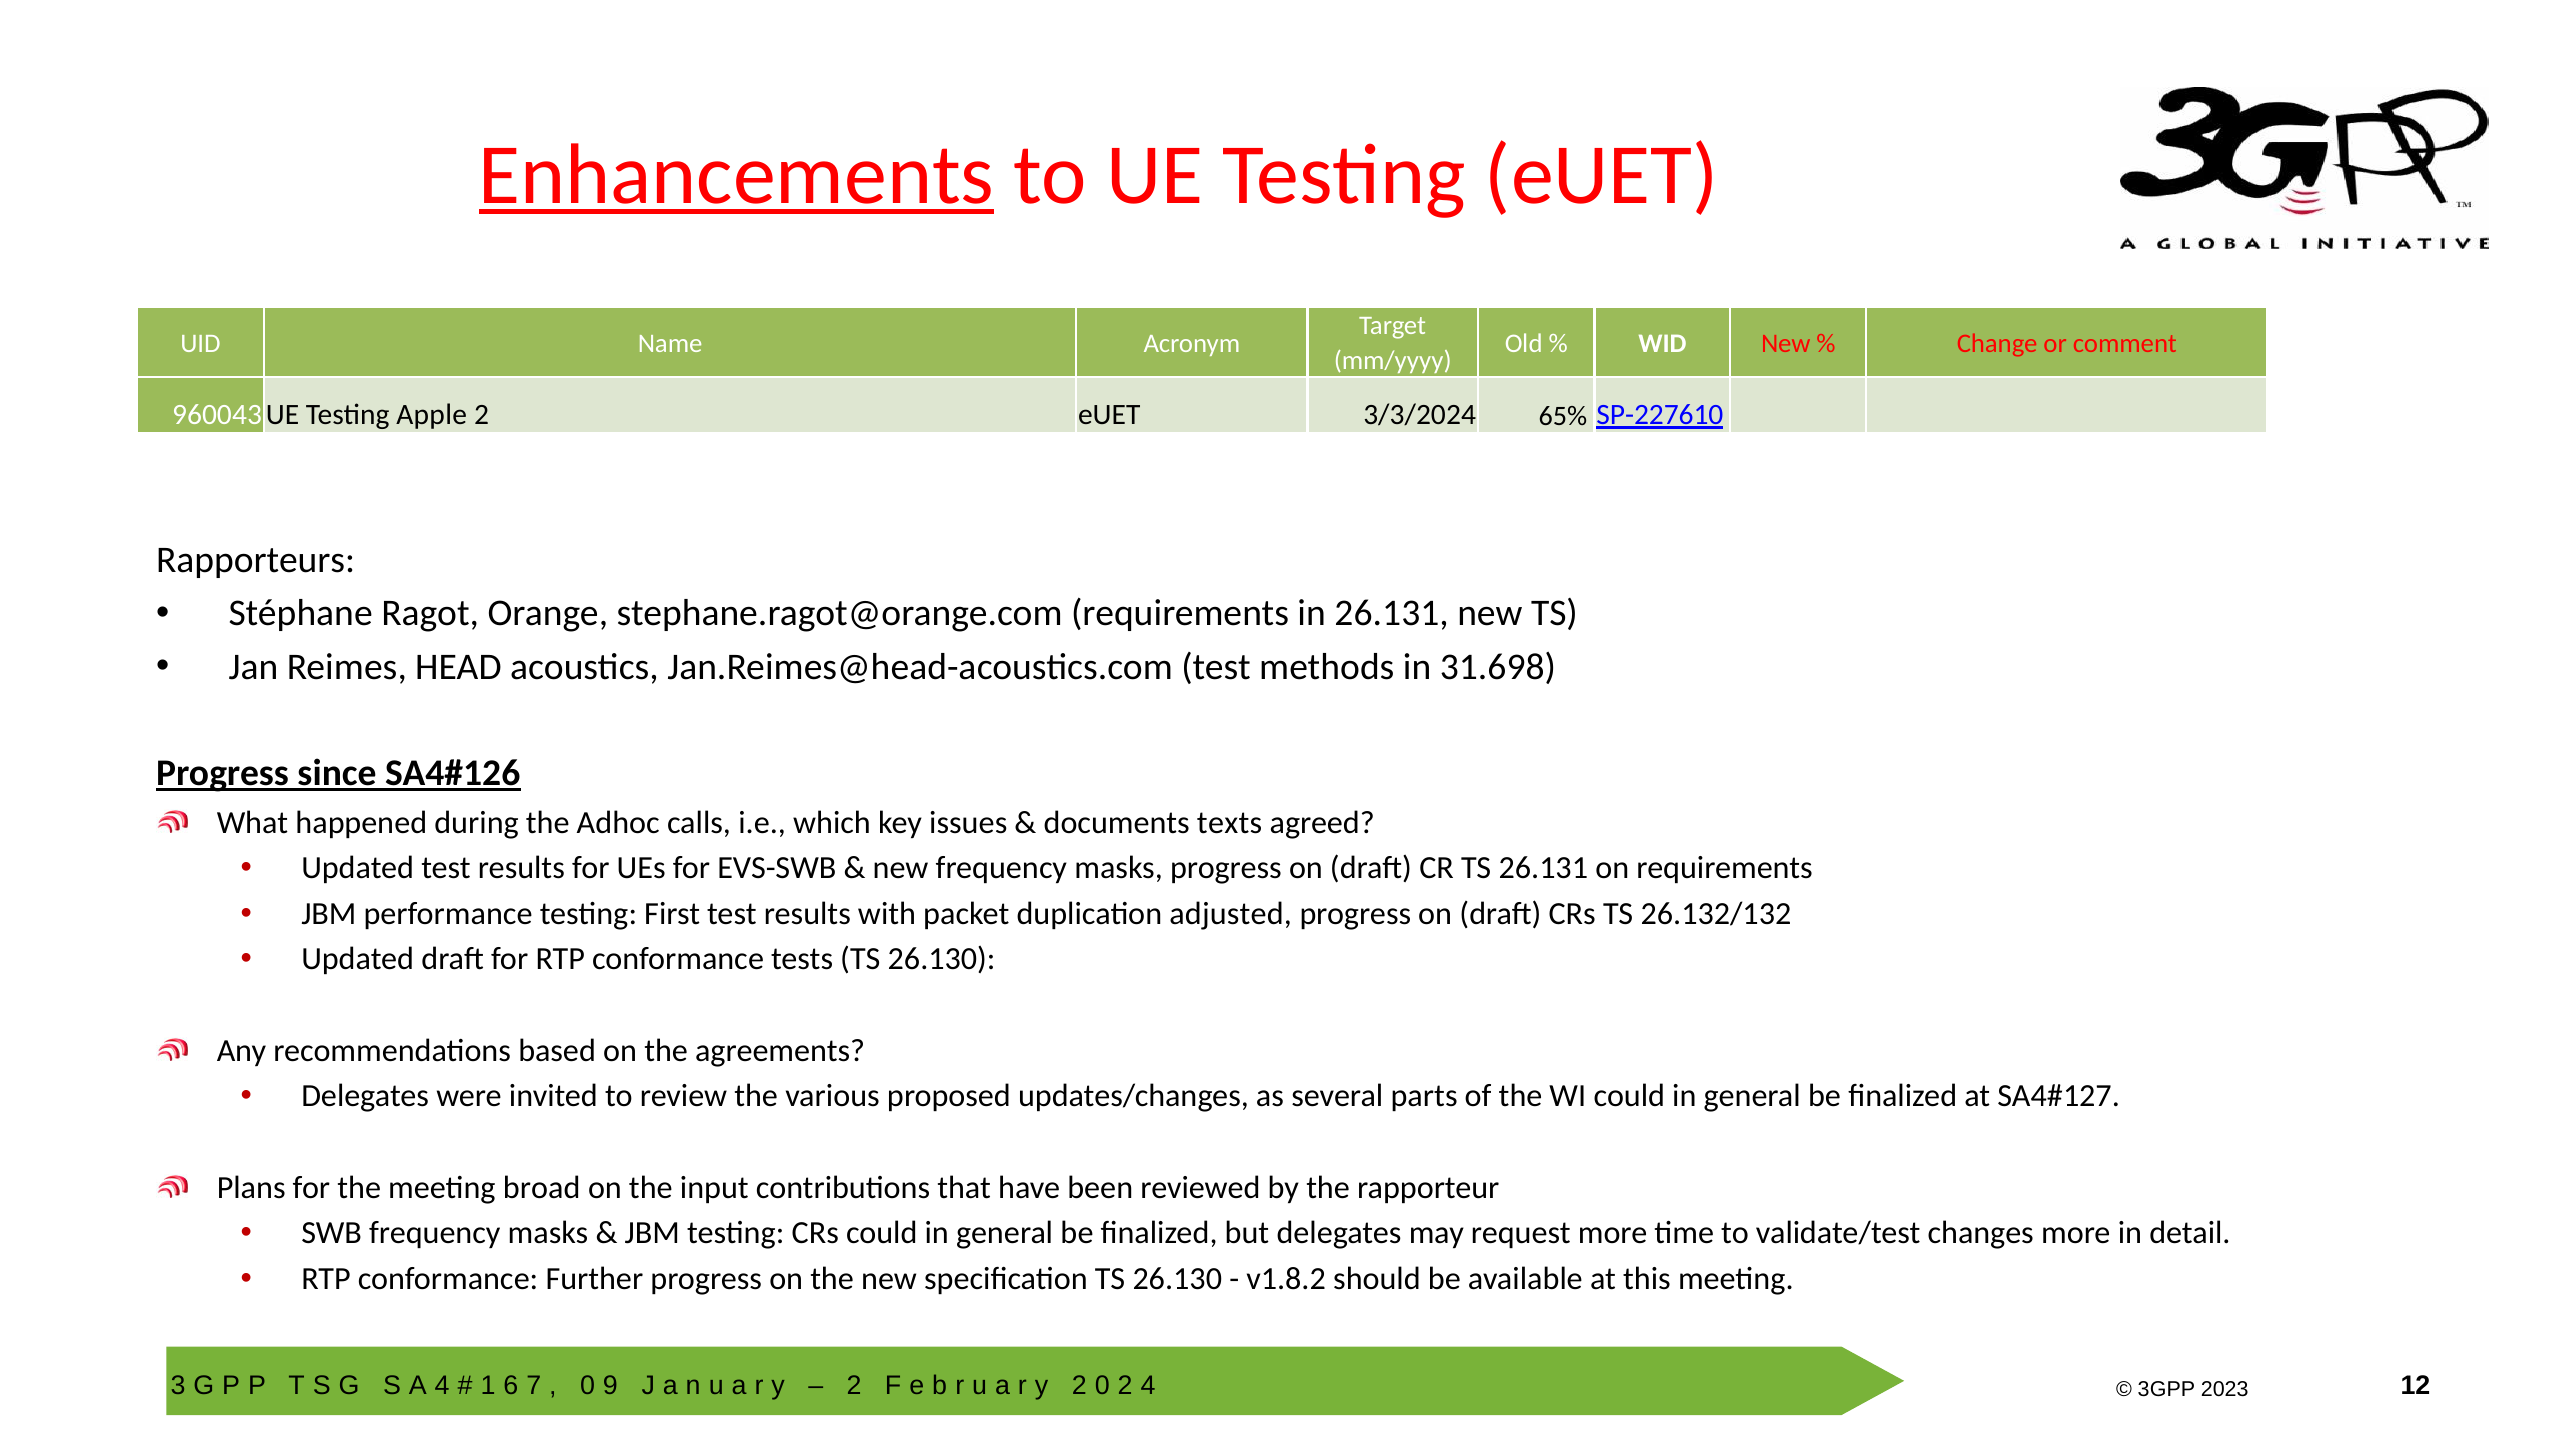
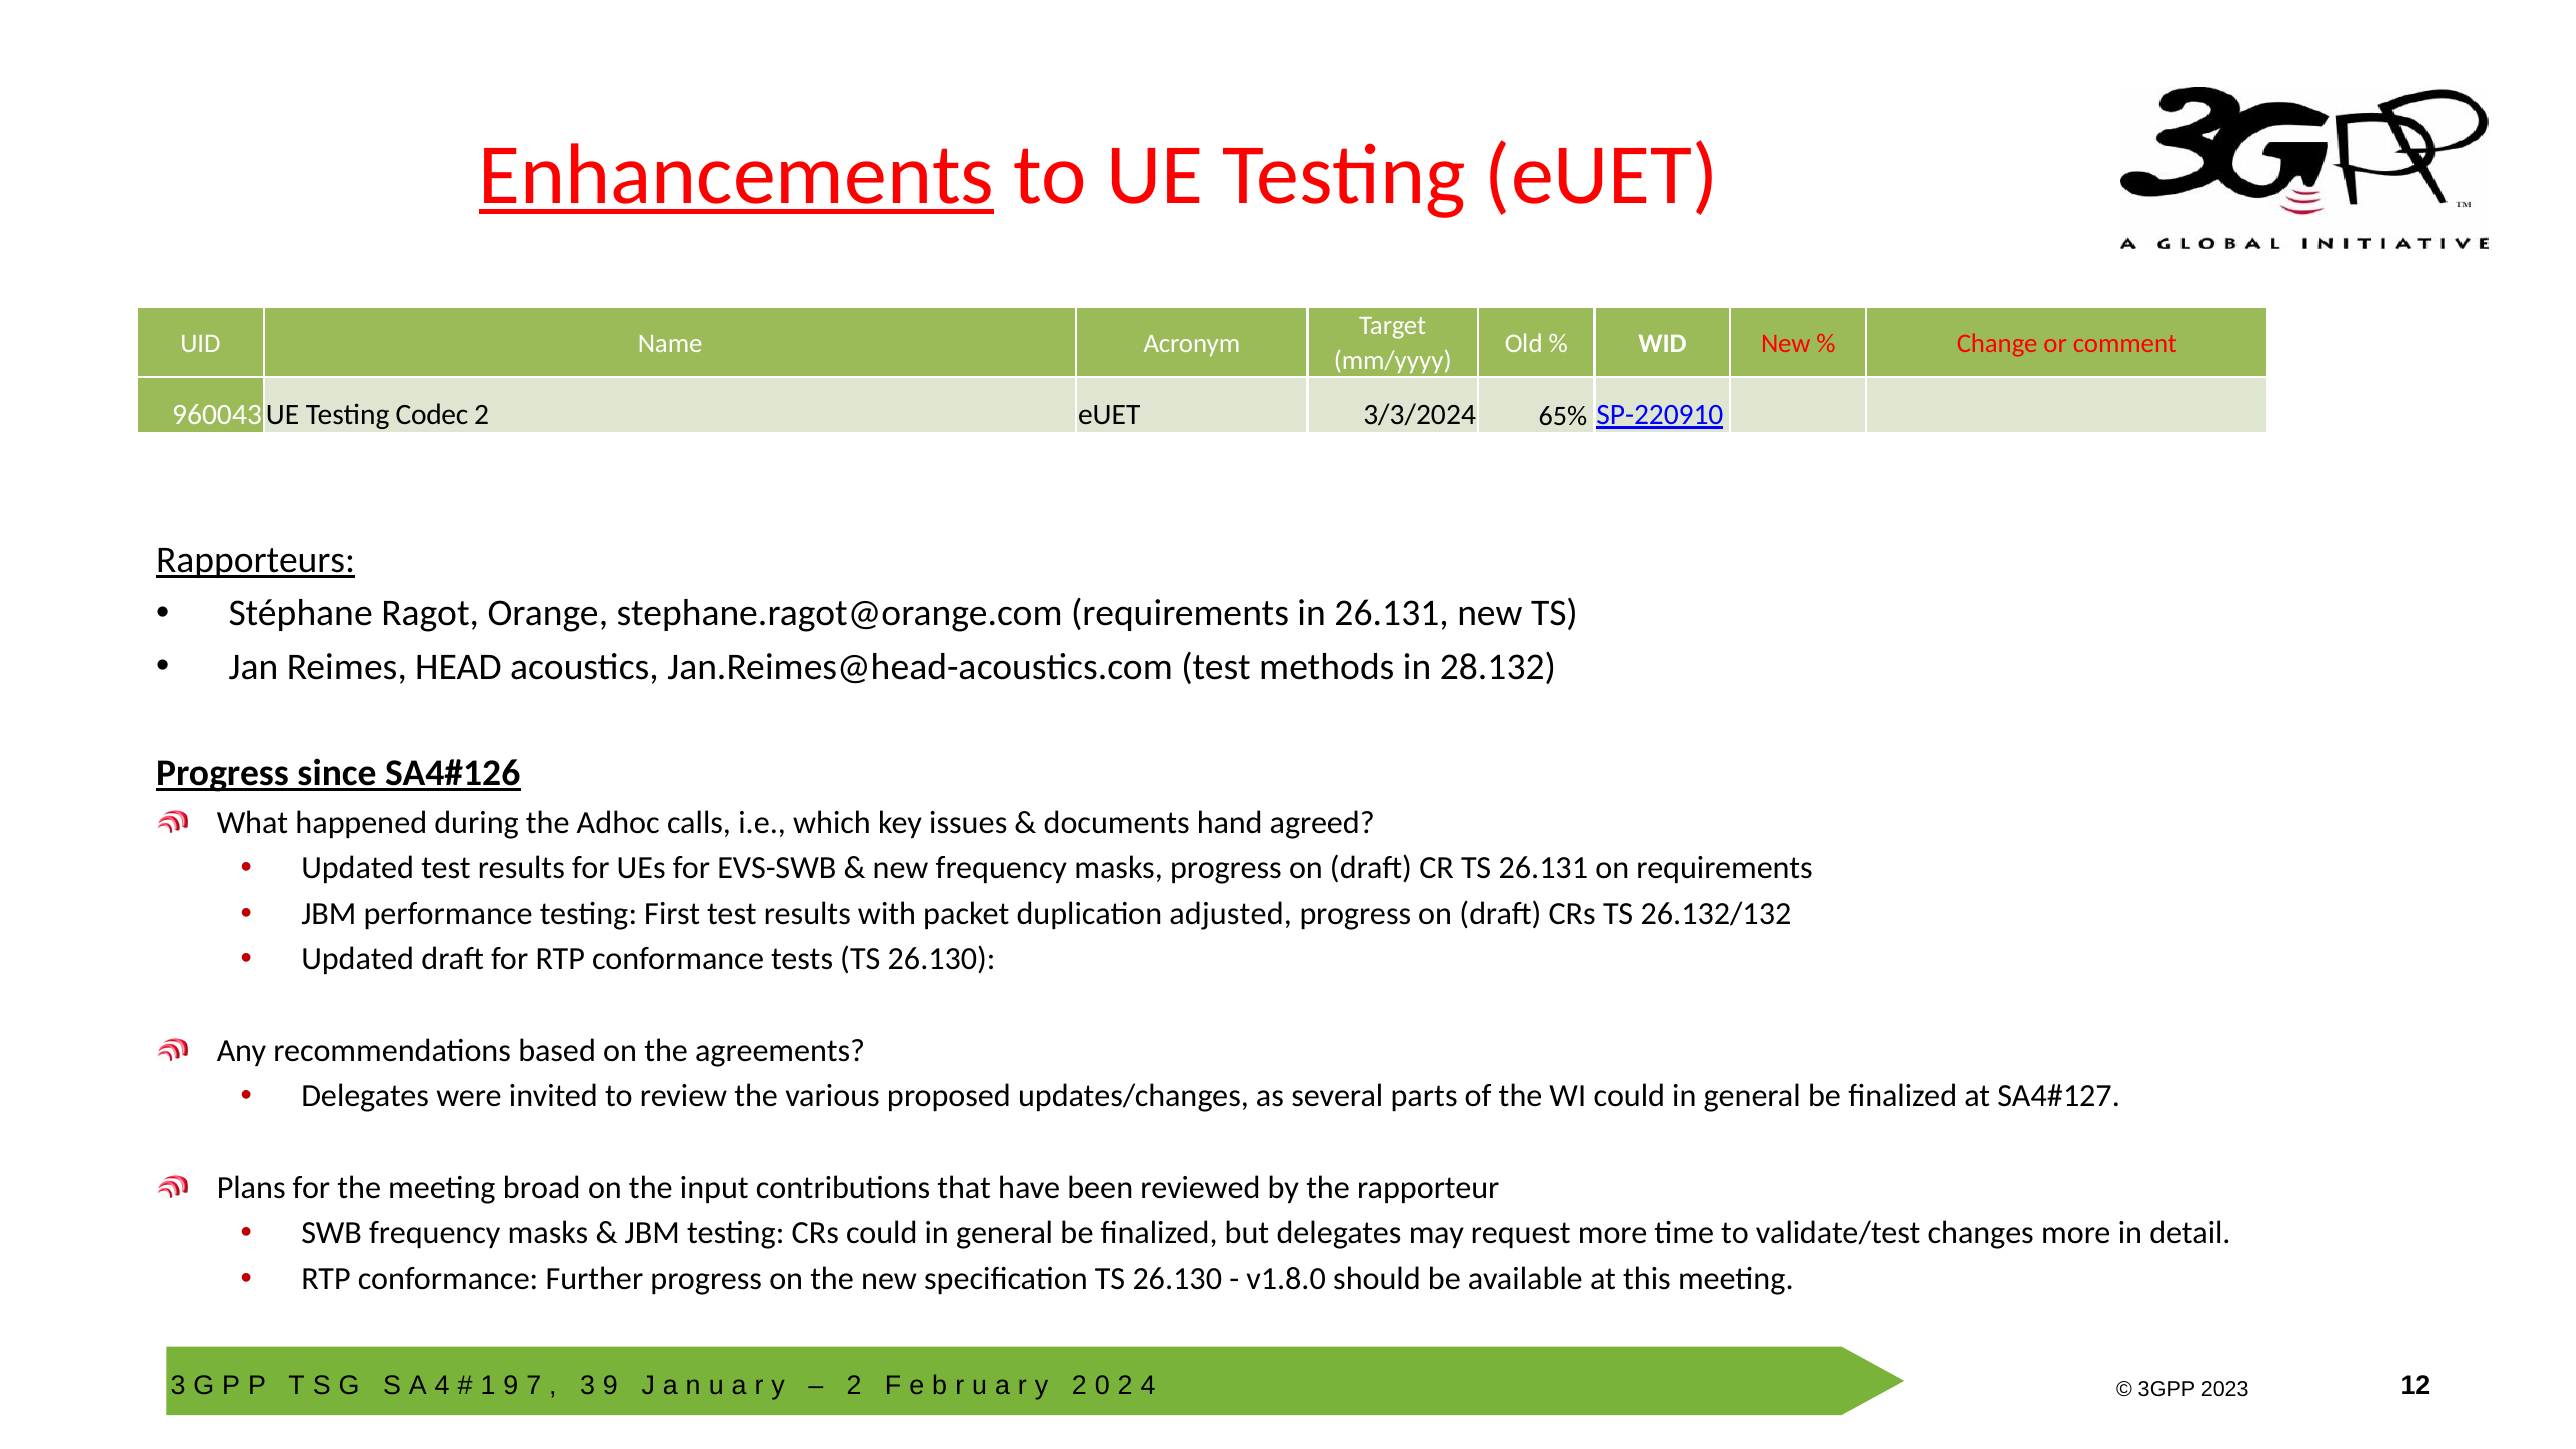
Apple: Apple -> Codec
SP-227610: SP-227610 -> SP-220910
Rapporteurs underline: none -> present
31.698: 31.698 -> 28.132
texts: texts -> hand
v1.8.2: v1.8.2 -> v1.8.0
6 at (511, 1386): 6 -> 9
0 at (588, 1386): 0 -> 3
